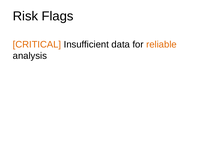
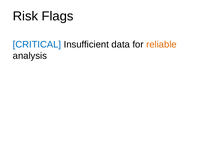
CRITICAL colour: orange -> blue
